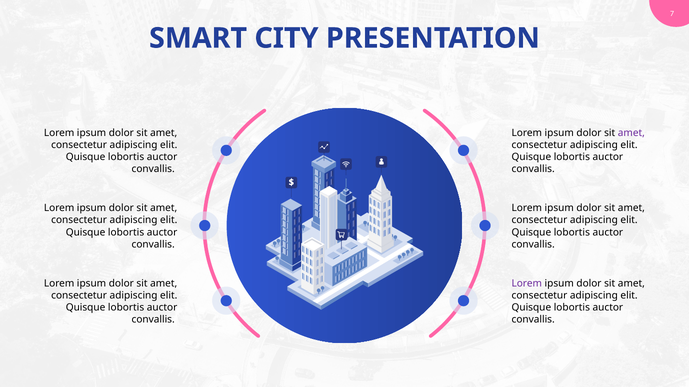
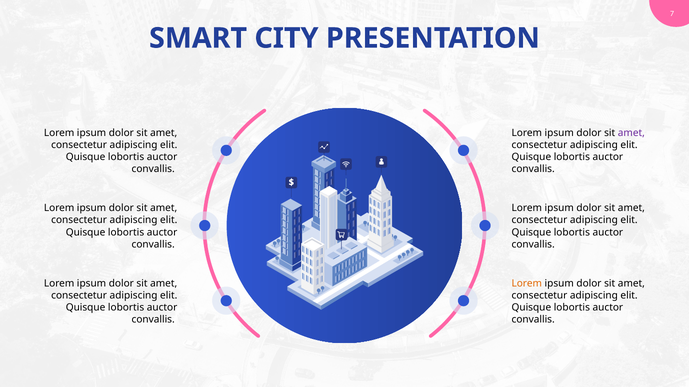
Lorem at (527, 284) colour: purple -> orange
